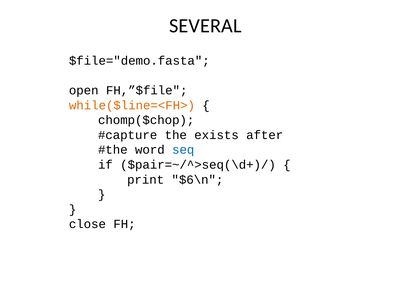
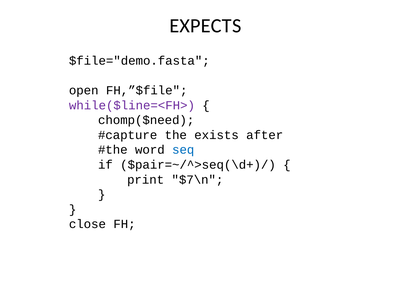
SEVERAL: SEVERAL -> EXPECTS
while($line=<FH> colour: orange -> purple
chomp($chop: chomp($chop -> chomp($need
$6\n: $6\n -> $7\n
